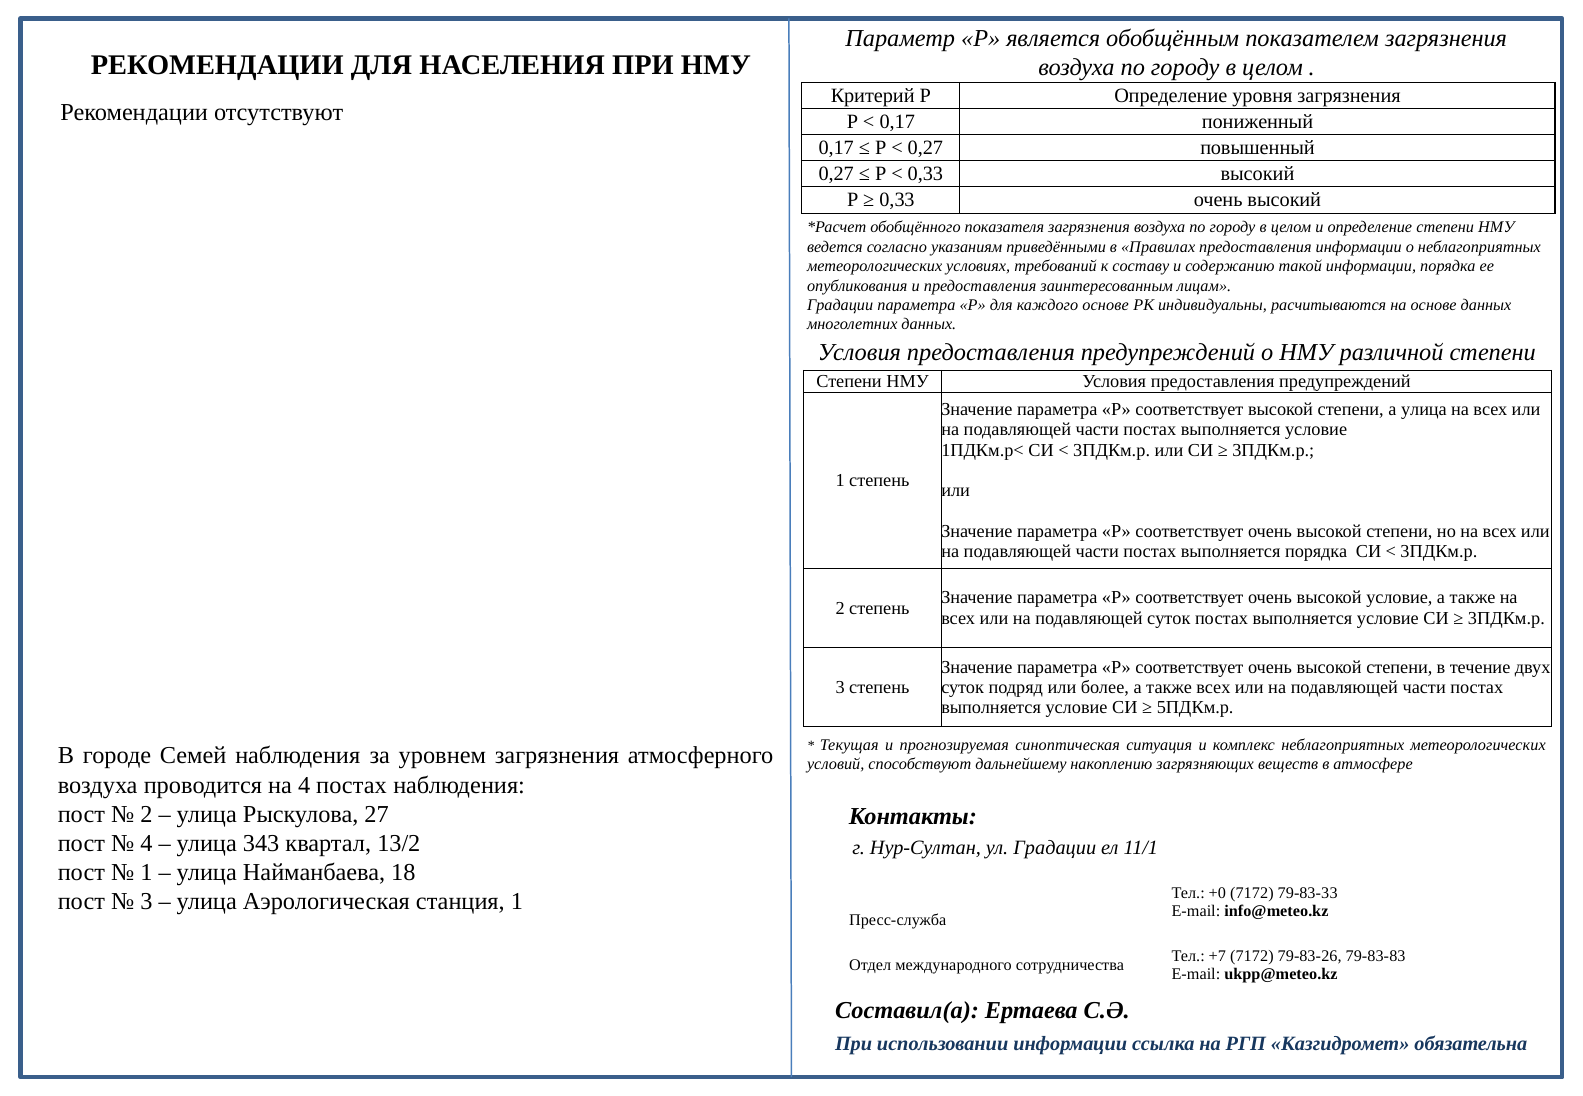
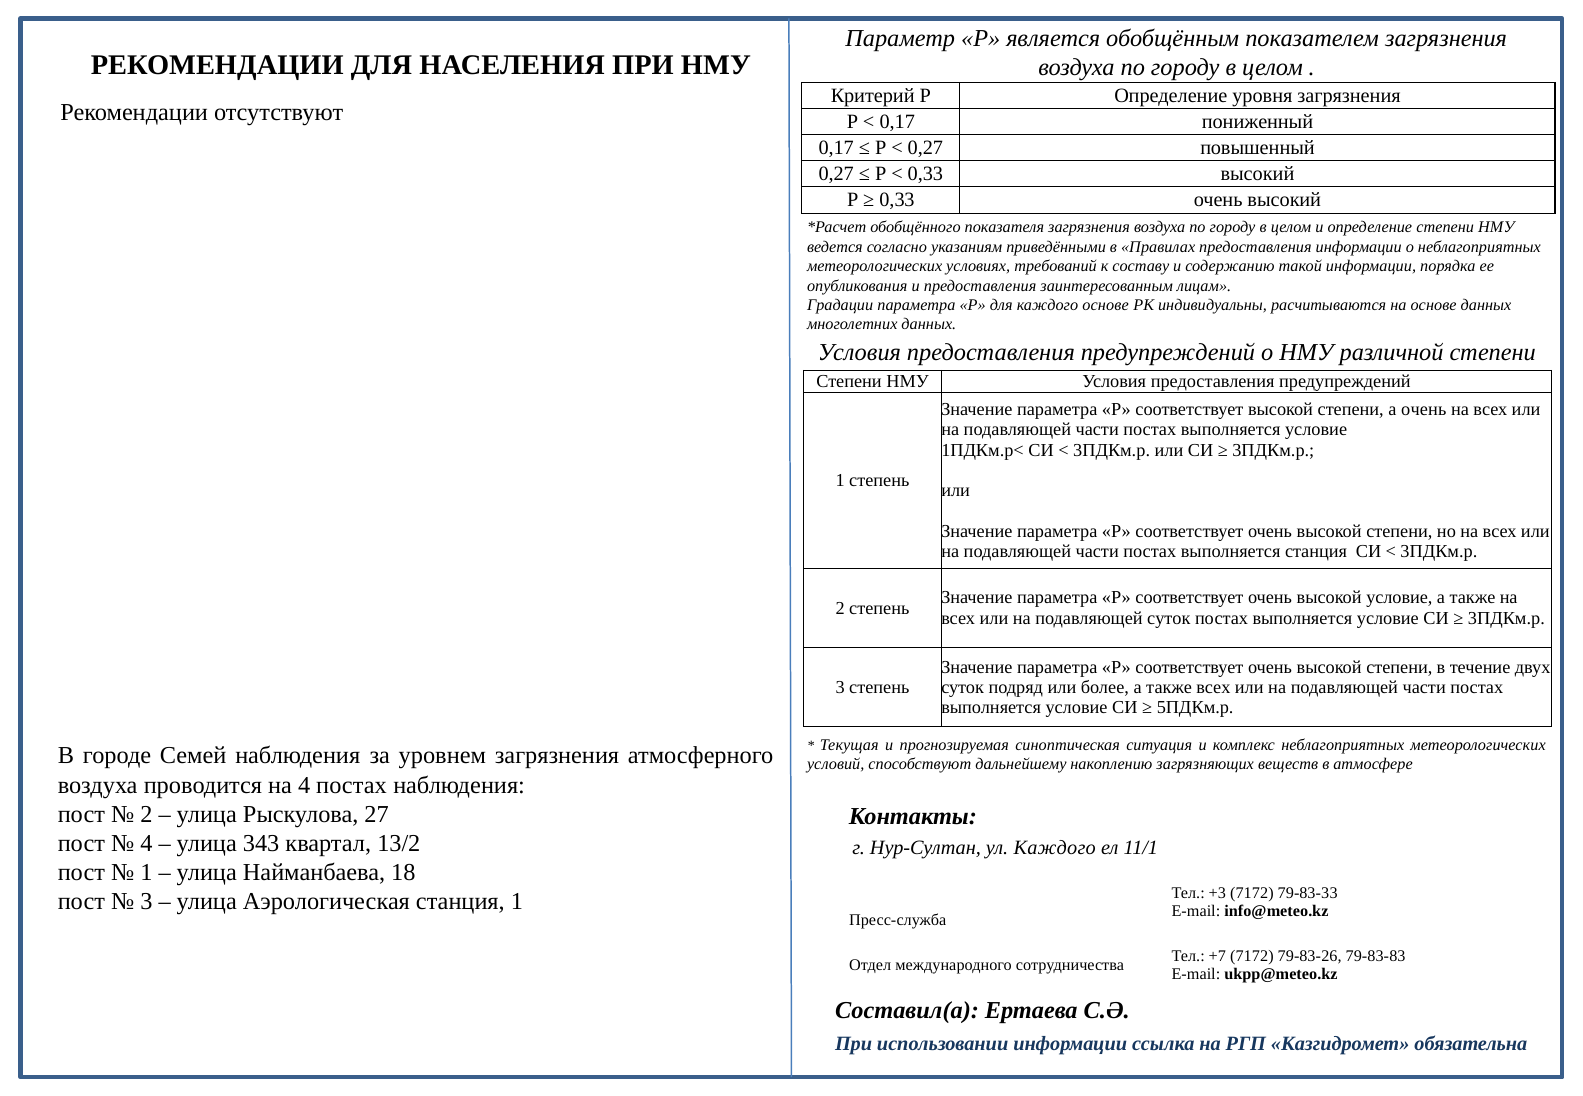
а улица: улица -> очень
выполняется порядка: порядка -> станция
ул Градации: Градации -> Каждого
+0: +0 -> +3
